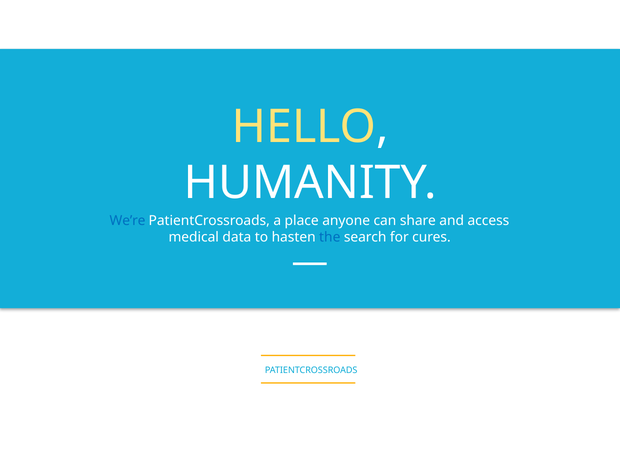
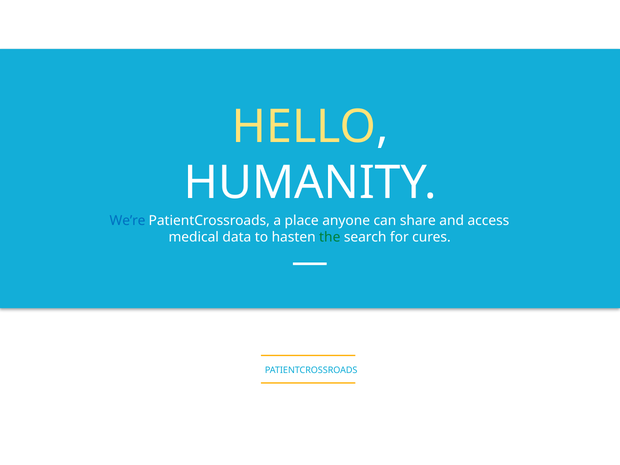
the colour: blue -> green
